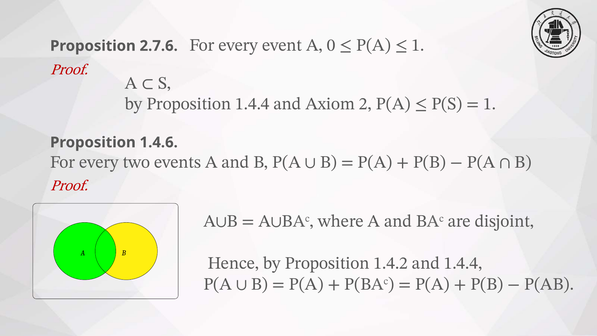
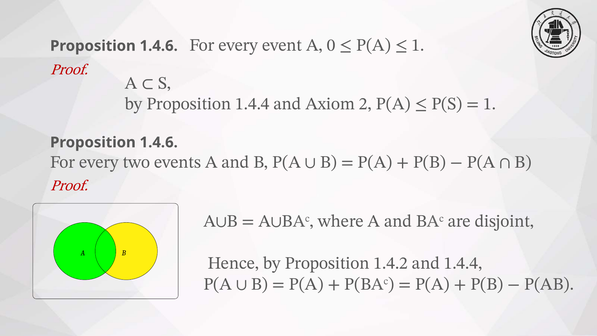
2.7.6 at (159, 46): 2.7.6 -> 1.4.6
